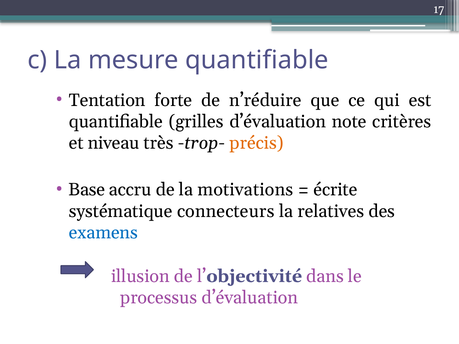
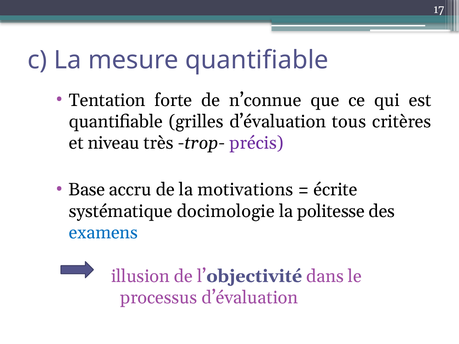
n’réduire: n’réduire -> n’connue
note: note -> tous
précis colour: orange -> purple
connecteurs: connecteurs -> docimologie
relatives: relatives -> politesse
